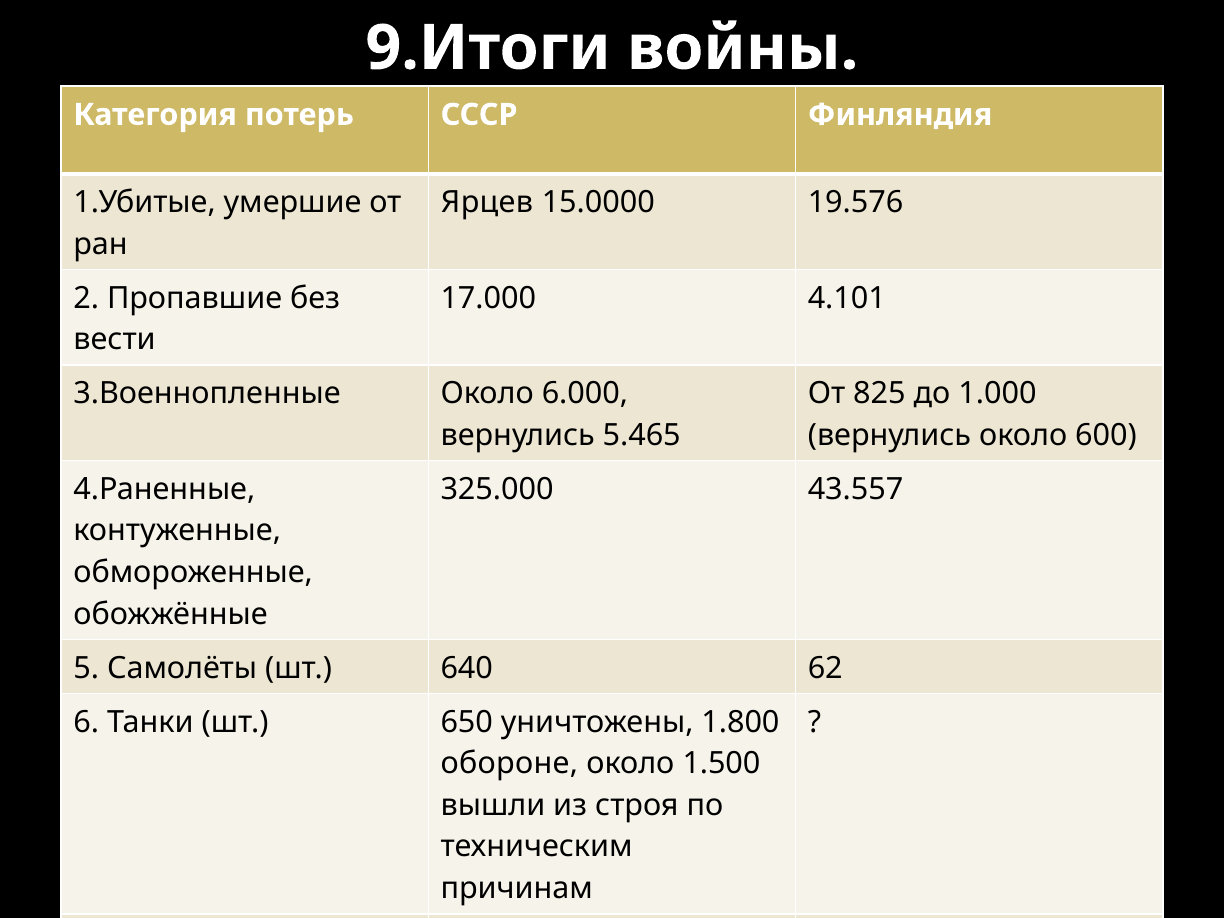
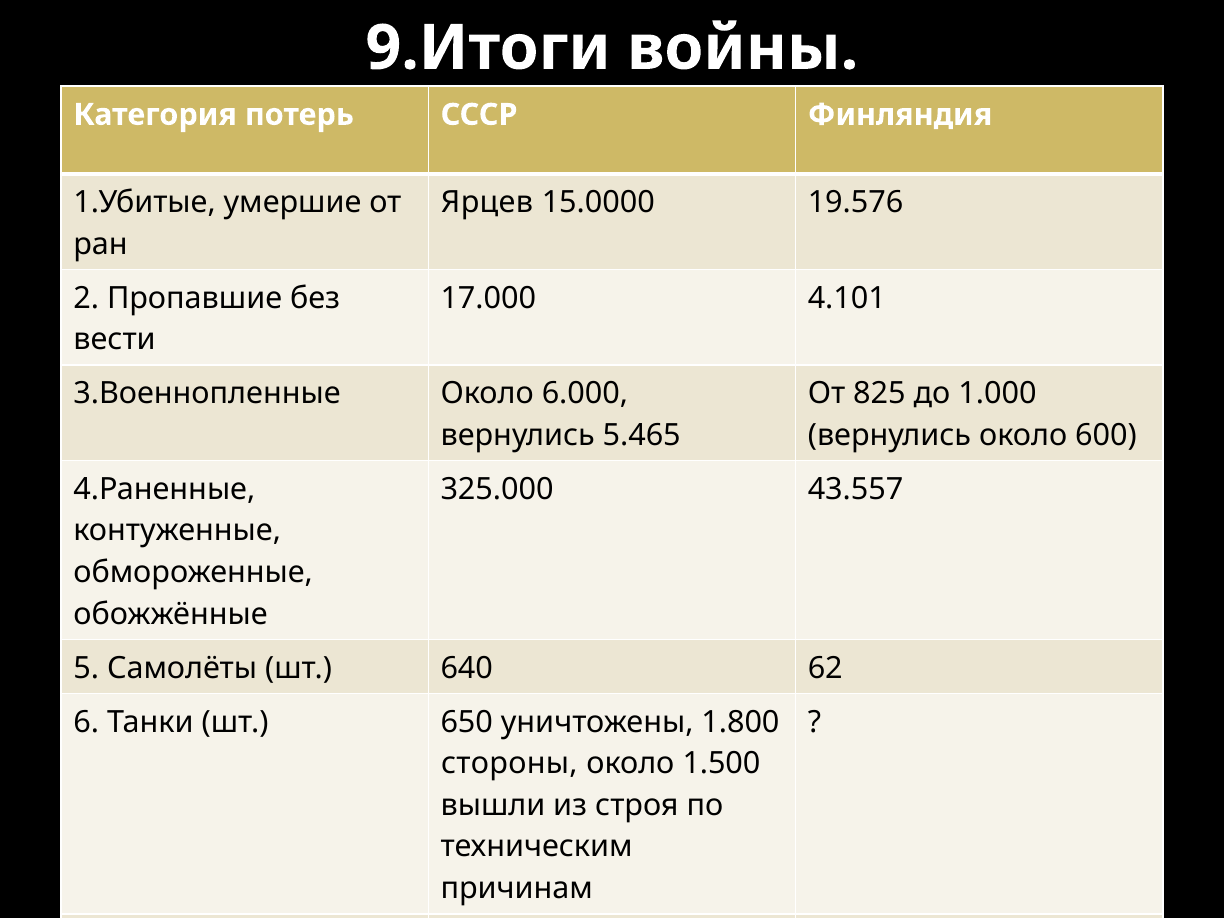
обороне: обороне -> стороны
